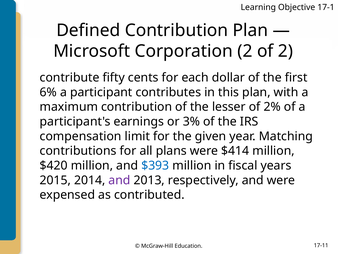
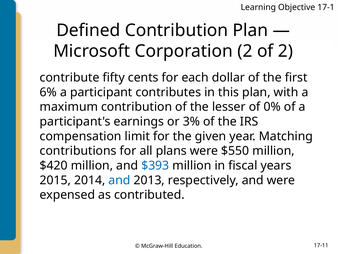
2%: 2% -> 0%
$414: $414 -> $550
and at (119, 180) colour: purple -> blue
